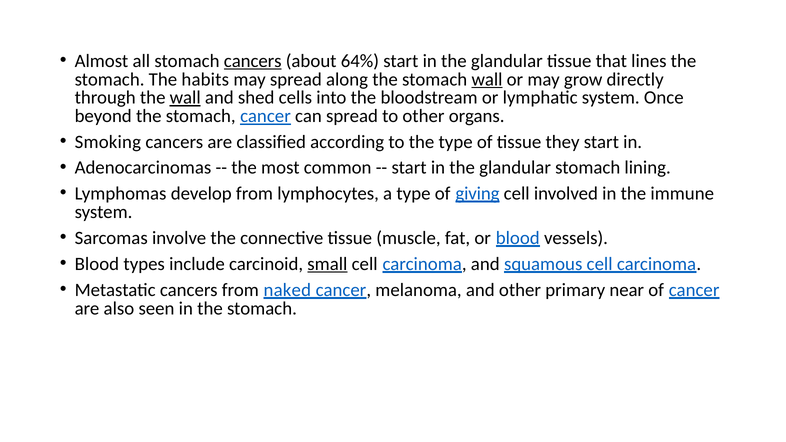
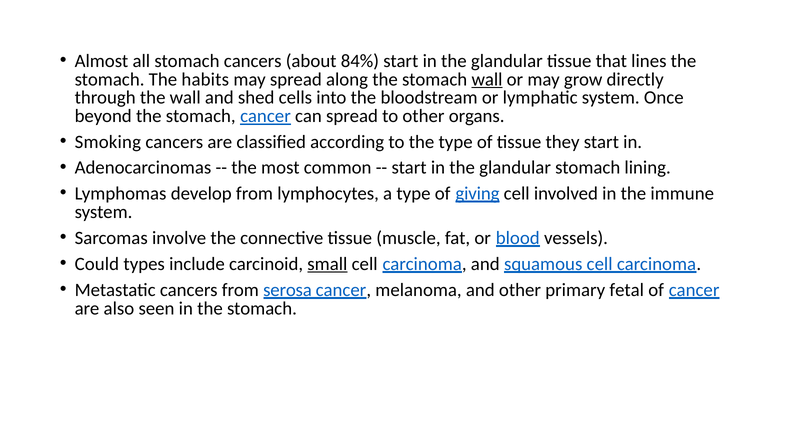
cancers at (253, 61) underline: present -> none
64%: 64% -> 84%
wall at (185, 98) underline: present -> none
Blood at (97, 264): Blood -> Could
naked: naked -> serosa
near: near -> fetal
